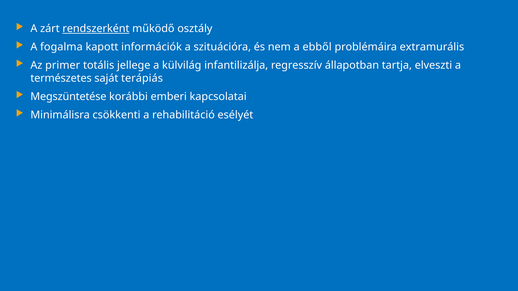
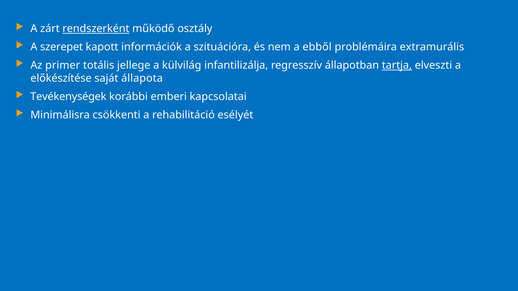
fogalma: fogalma -> szerepet
tartja underline: none -> present
természetes: természetes -> előkészítése
terápiás: terápiás -> állapota
Megszüntetése: Megszüntetése -> Tevékenységek
